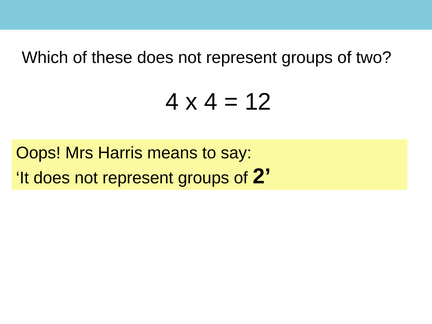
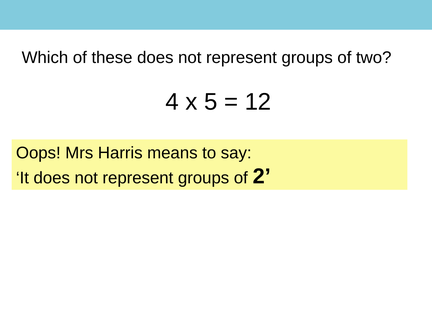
x 4: 4 -> 5
